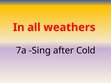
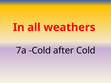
7a Sing: Sing -> Cold
